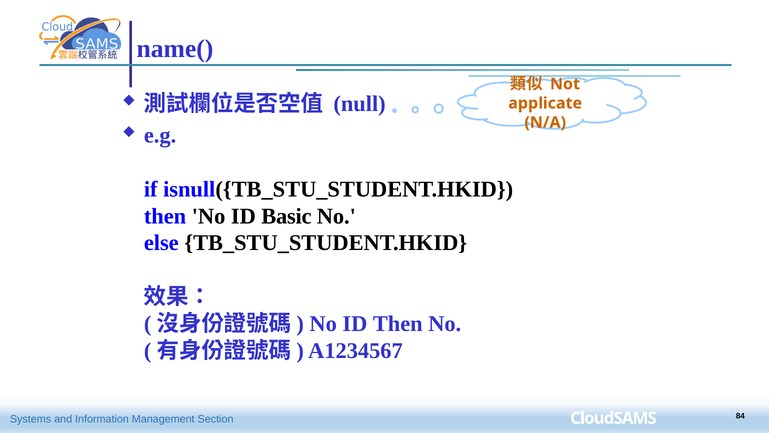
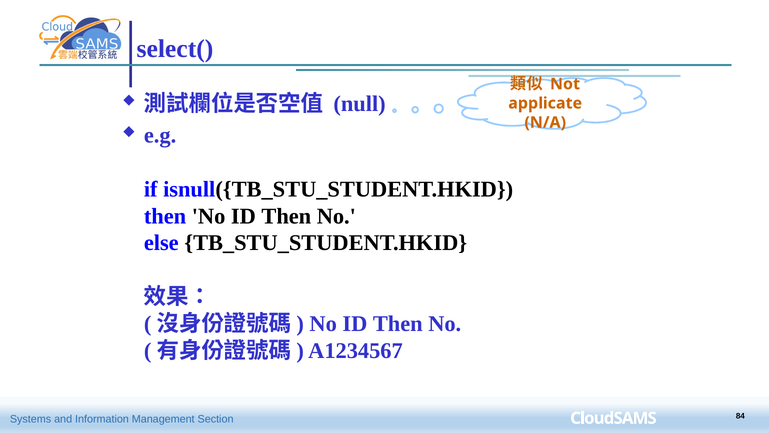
name(: name( -> select(
then No ID Basic: Basic -> Then
